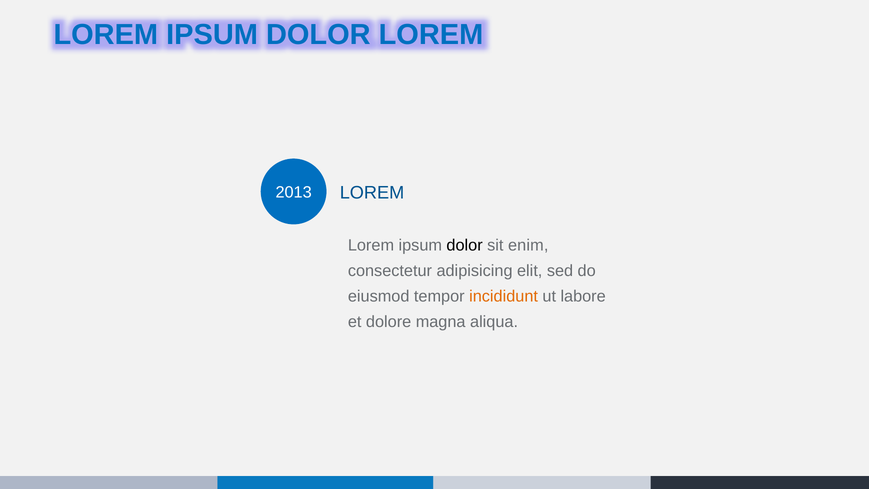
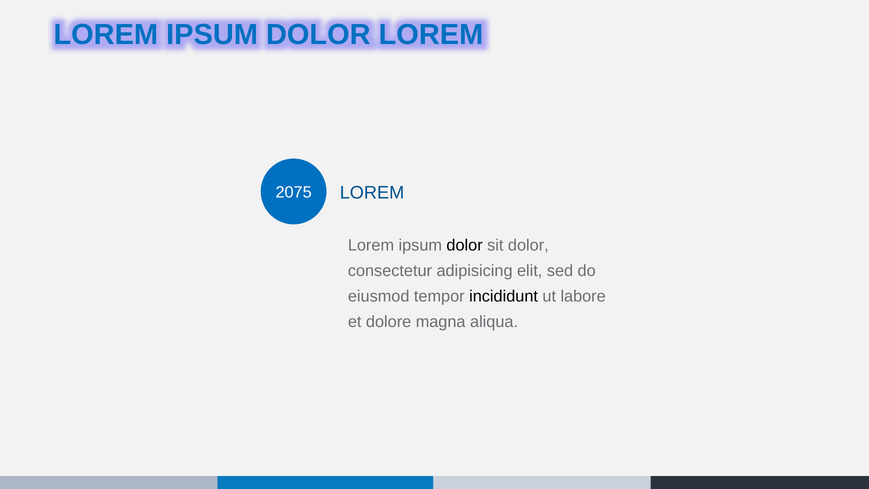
2013: 2013 -> 2075
sit enim: enim -> dolor
incididunt colour: orange -> black
